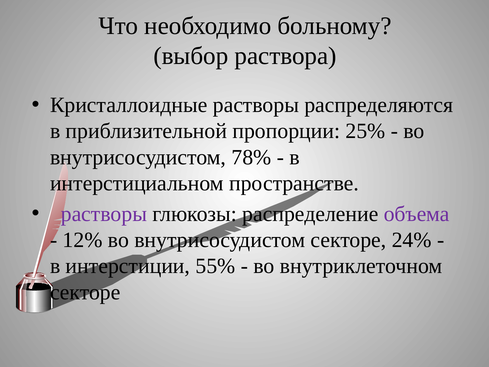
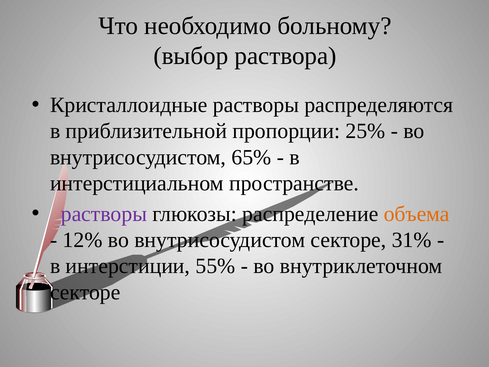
78%: 78% -> 65%
объема colour: purple -> orange
24%: 24% -> 31%
